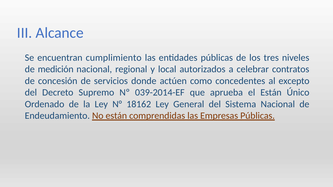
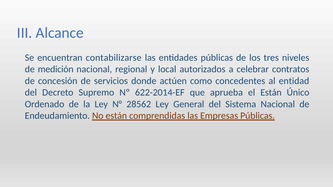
cumplimiento: cumplimiento -> contabilizarse
excepto: excepto -> entidad
039-2014-EF: 039-2014-EF -> 622-2014-EF
18162: 18162 -> 28562
